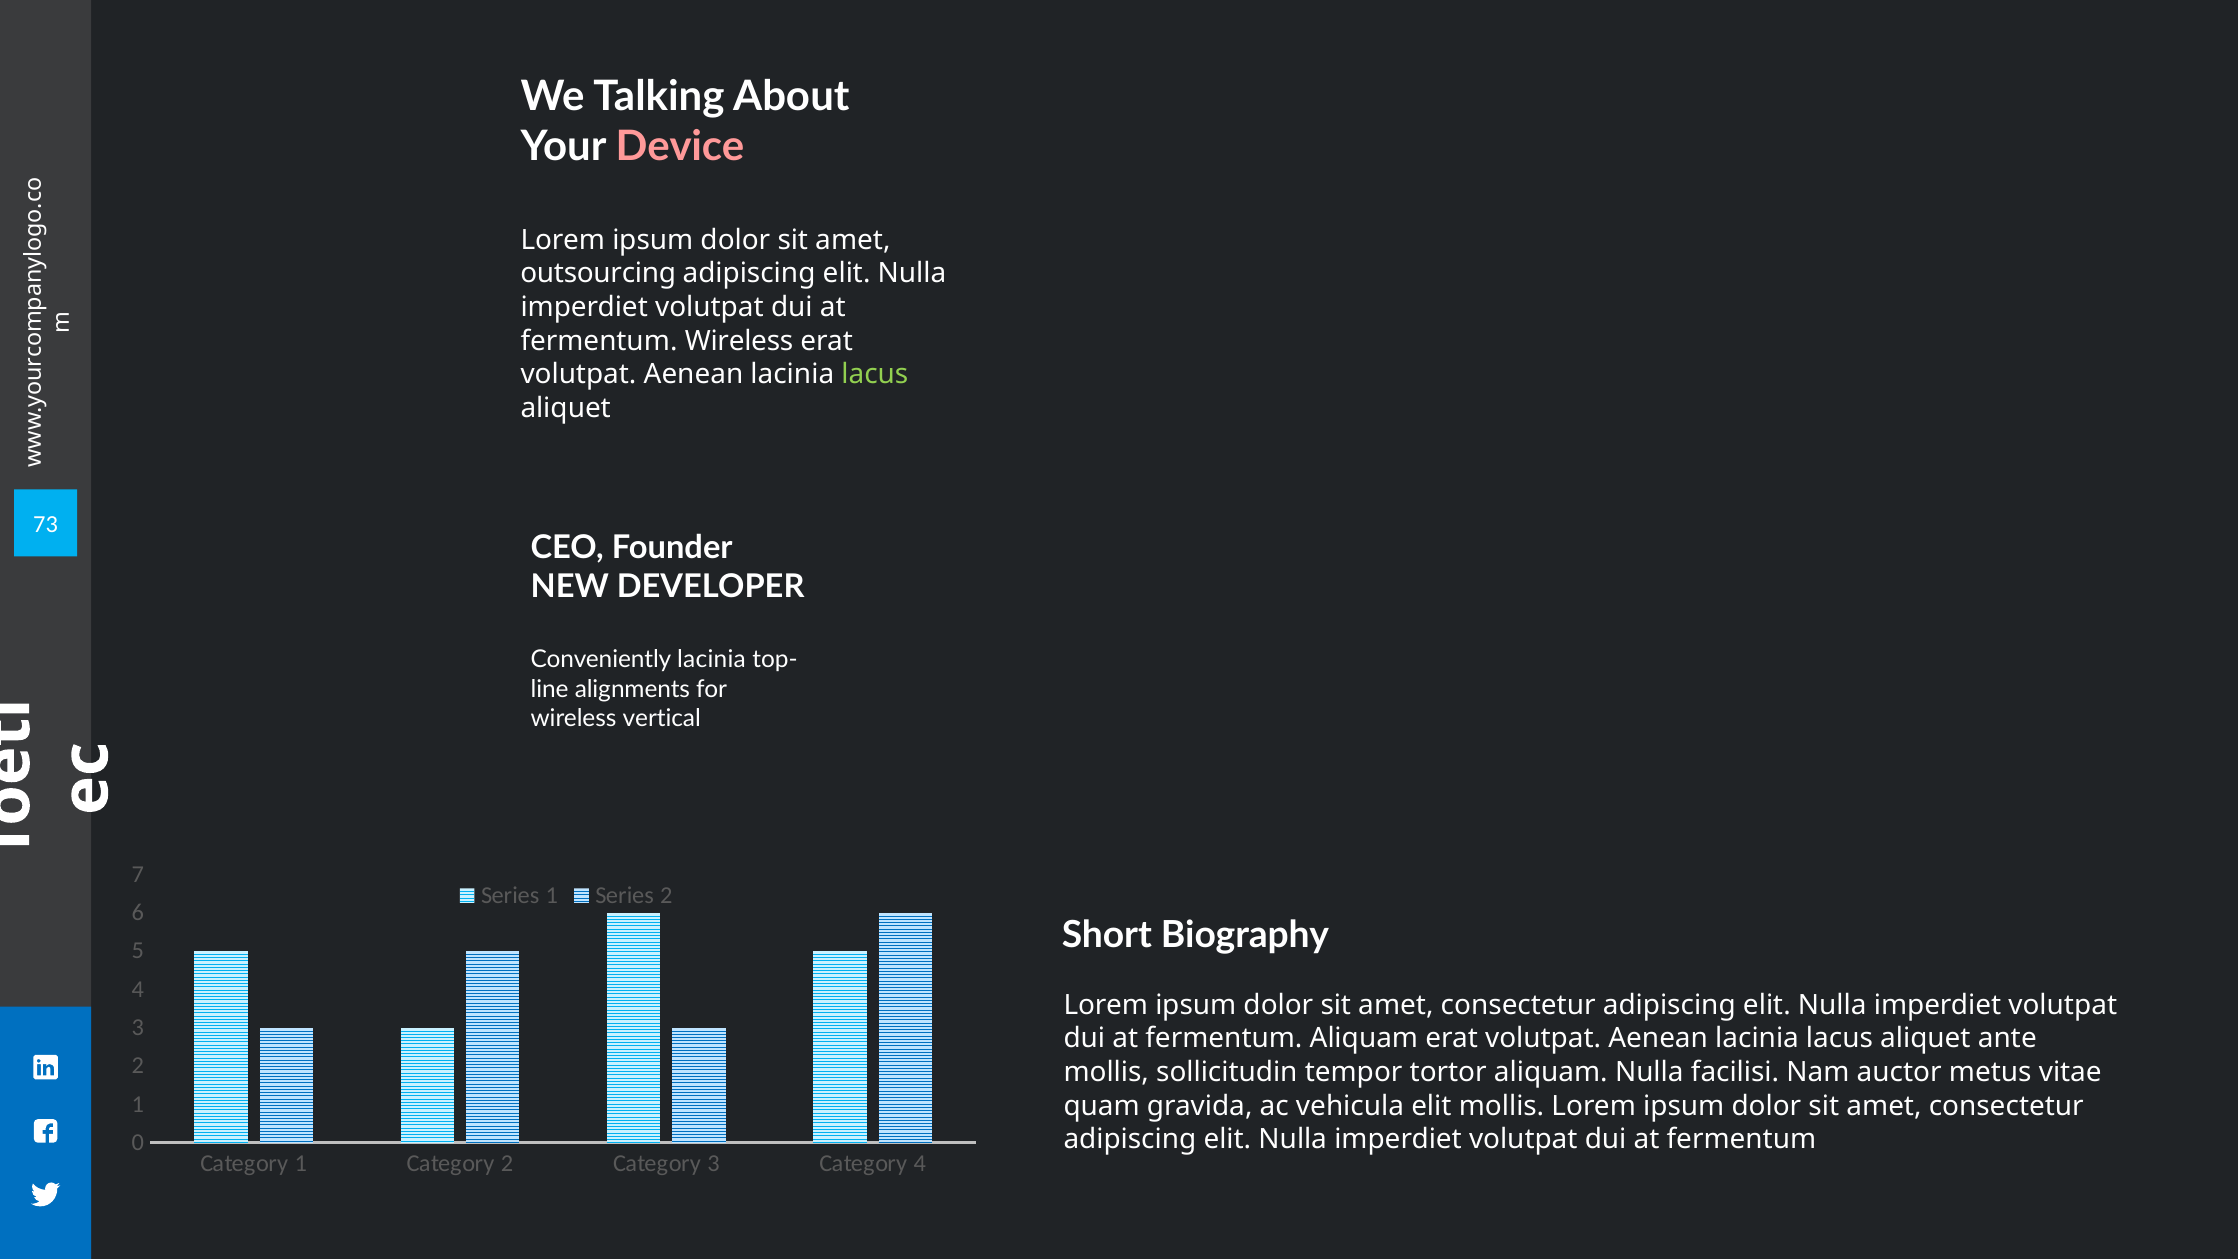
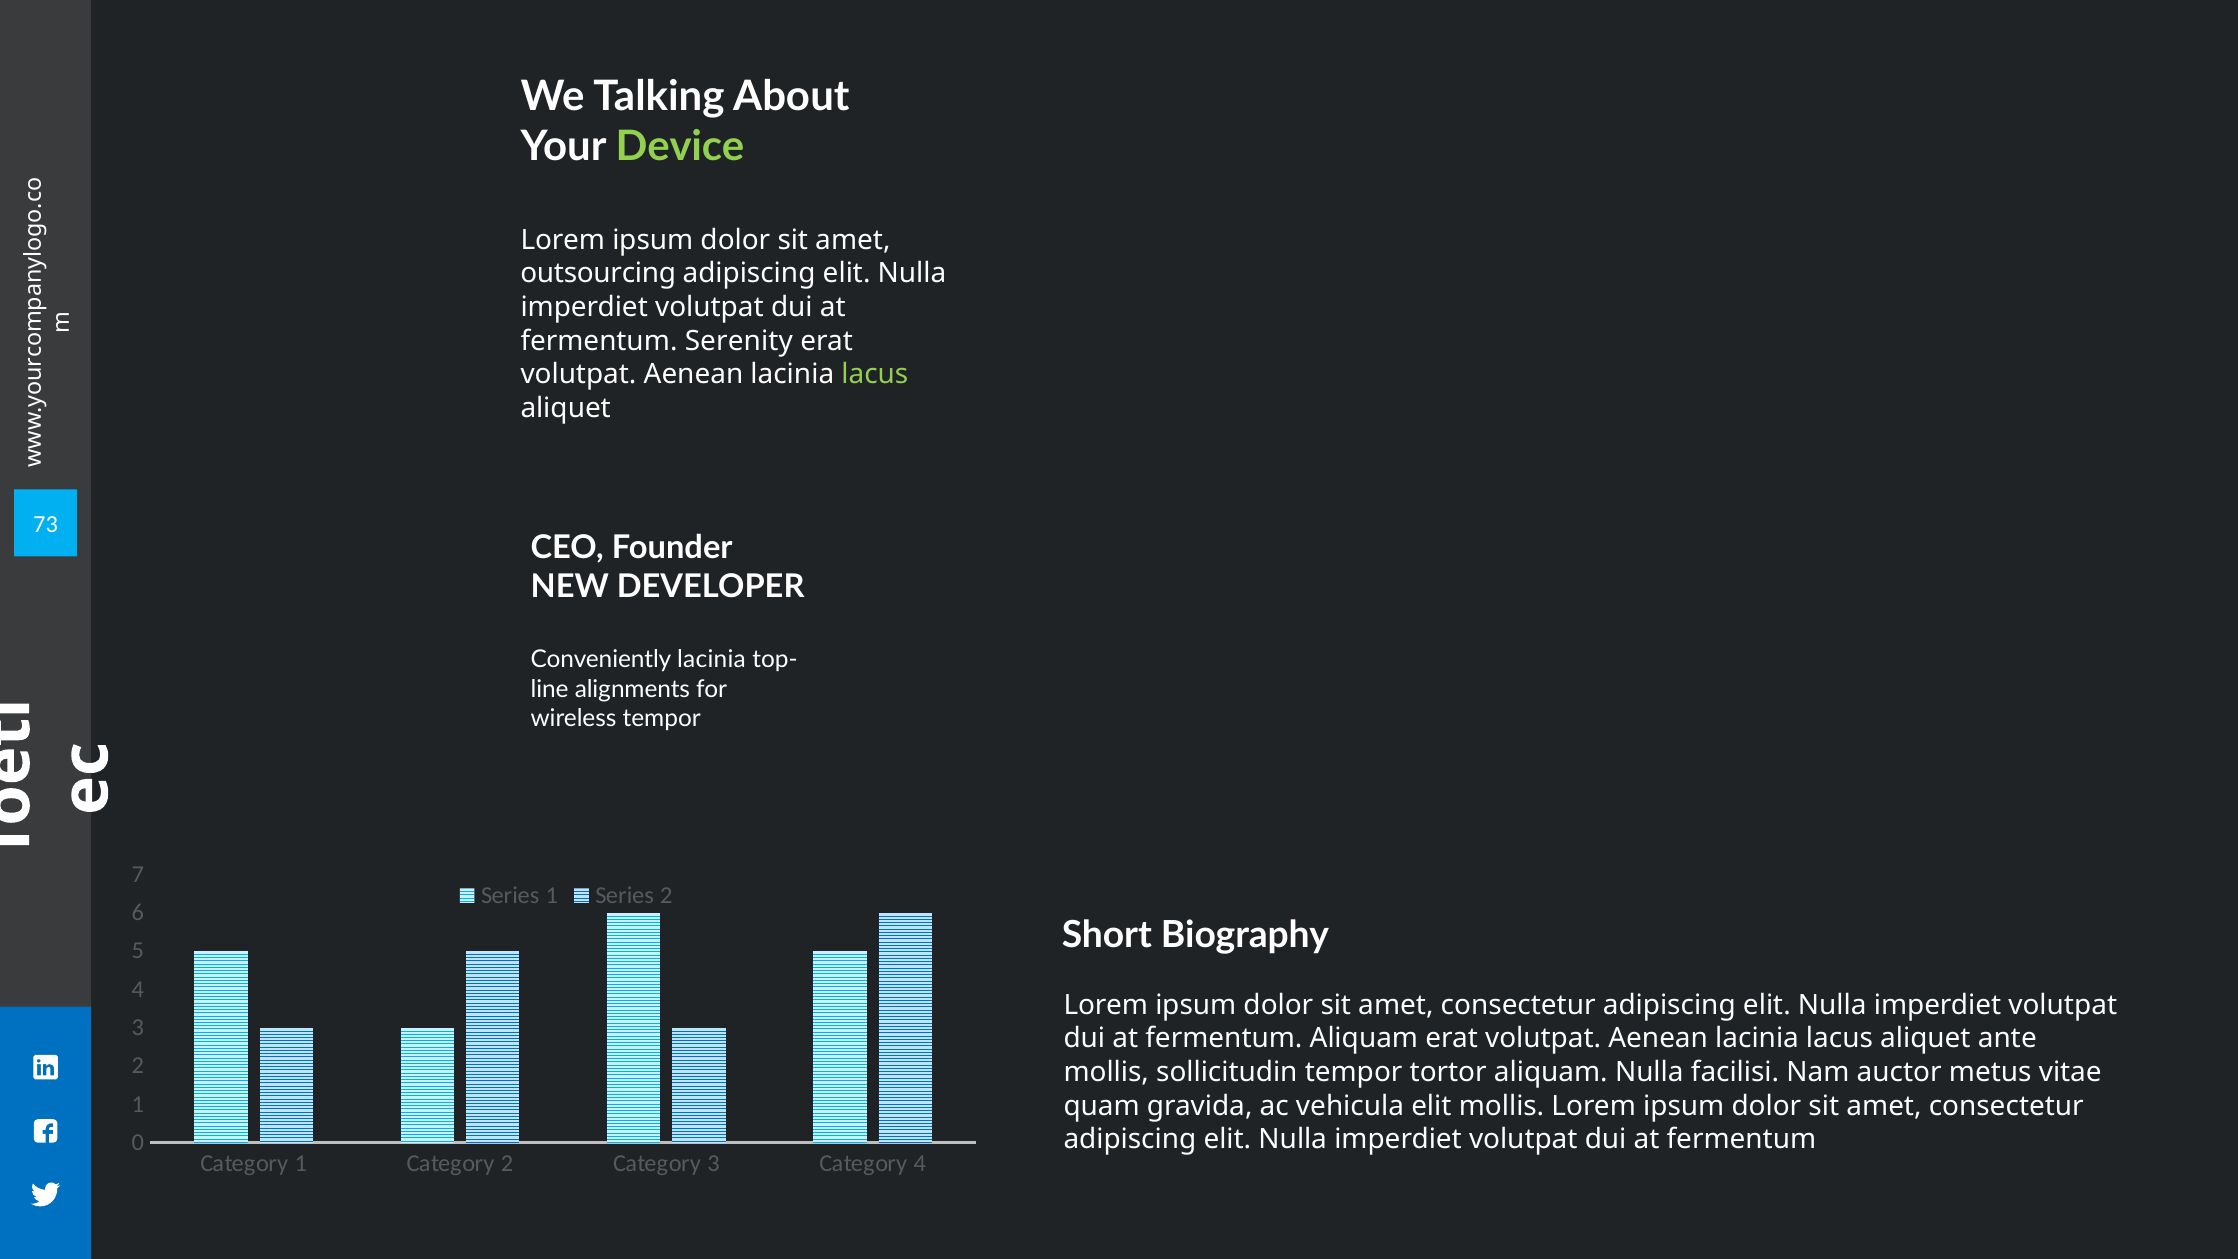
Device colour: pink -> light green
fermentum Wireless: Wireless -> Serenity
wireless vertical: vertical -> tempor
